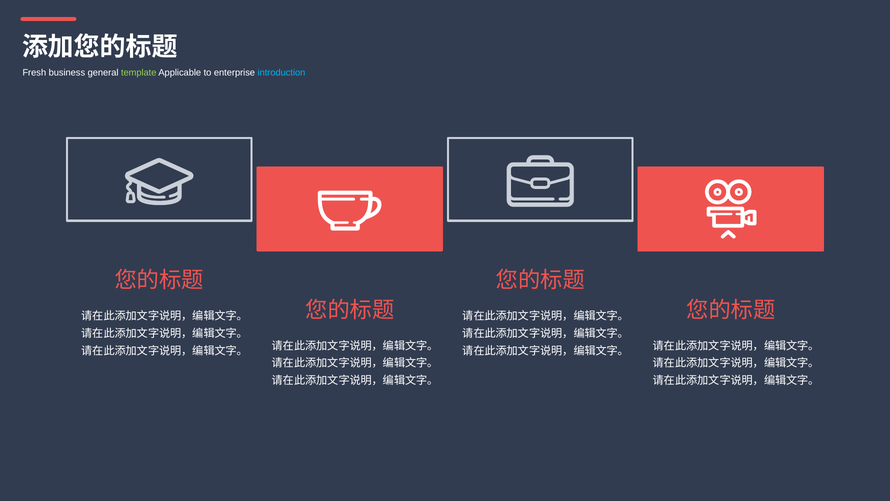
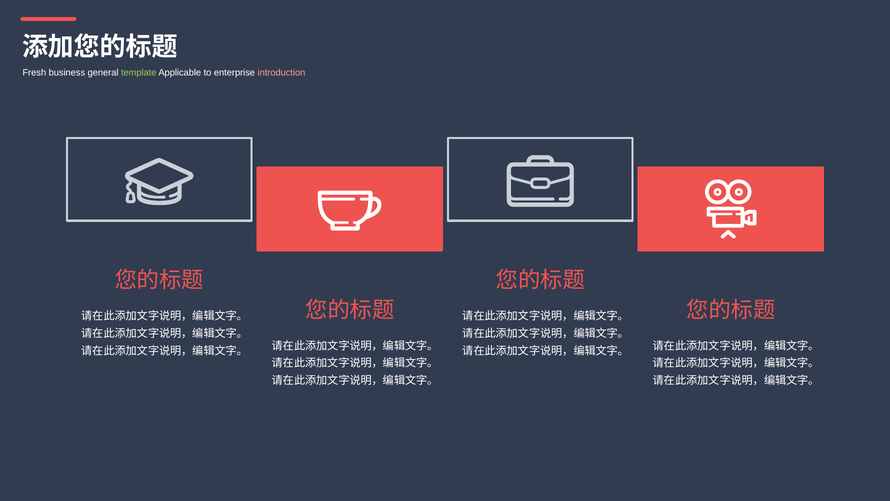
introduction colour: light blue -> pink
